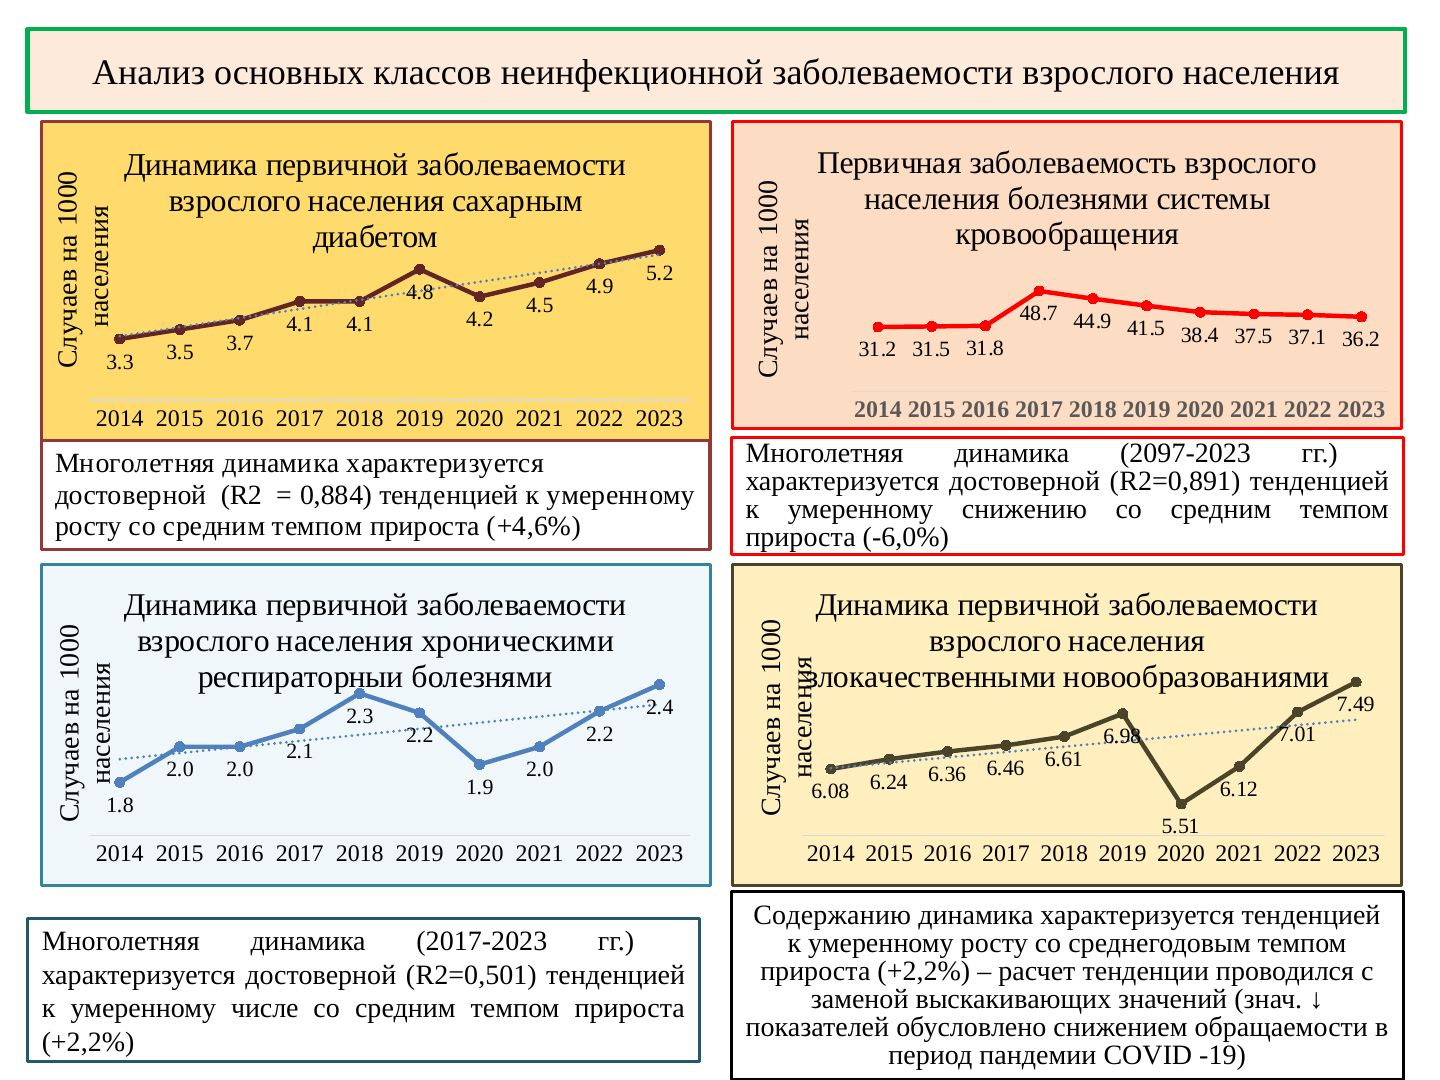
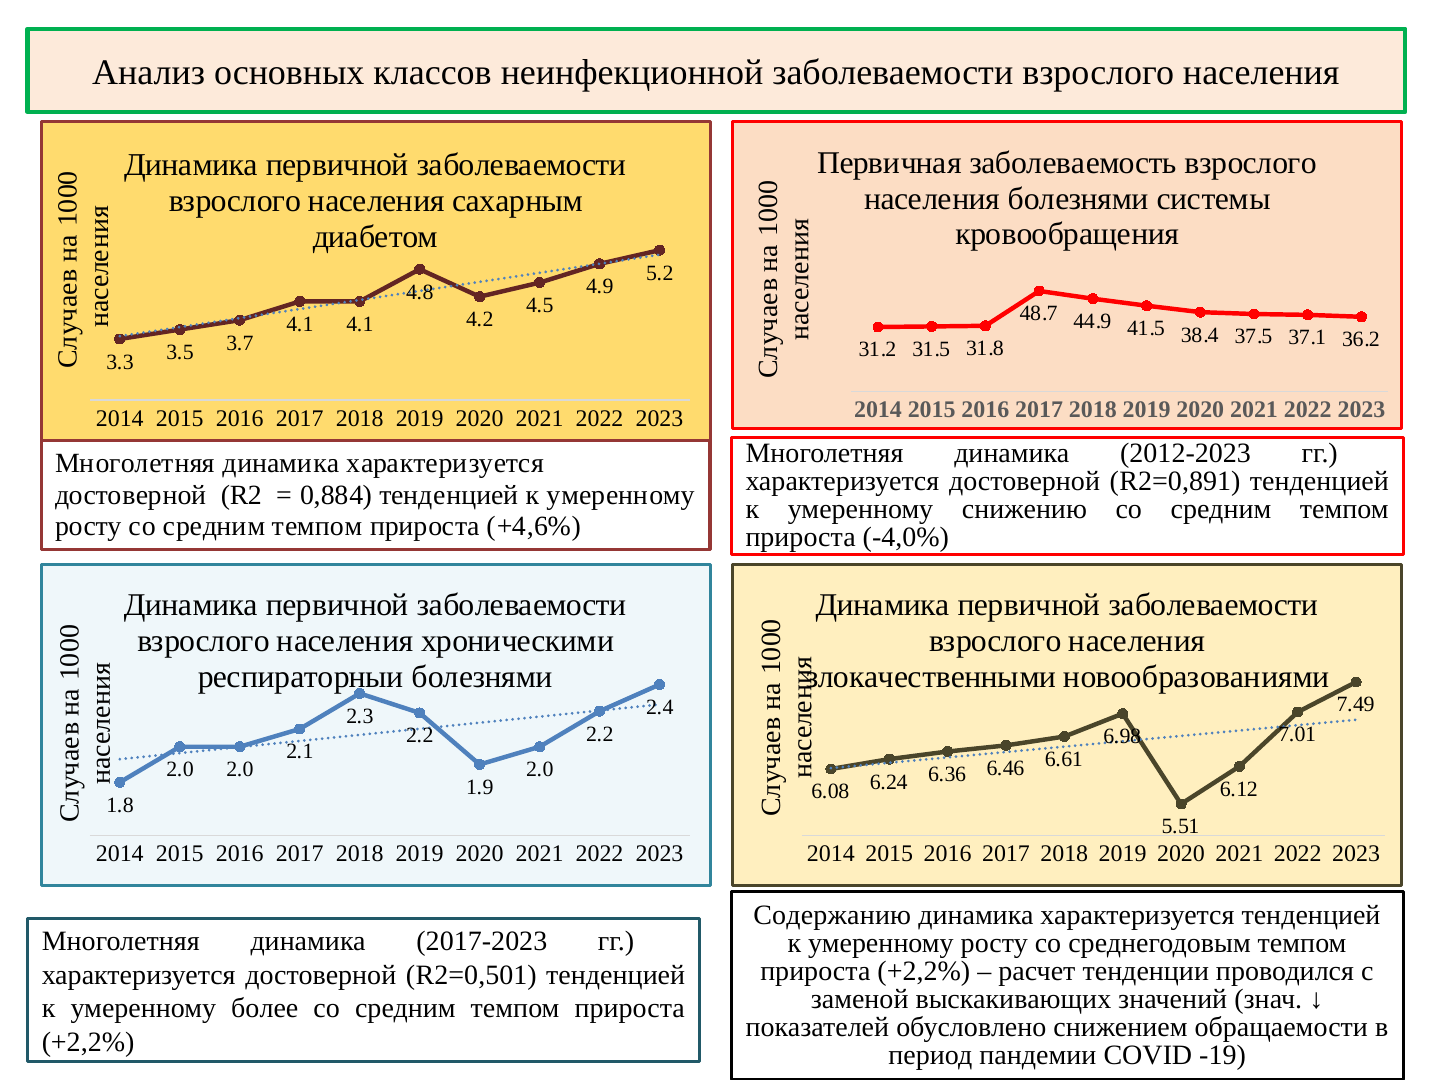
2097-2023: 2097-2023 -> 2012-2023
-6,0%: -6,0% -> -4,0%
числе: числе -> более
